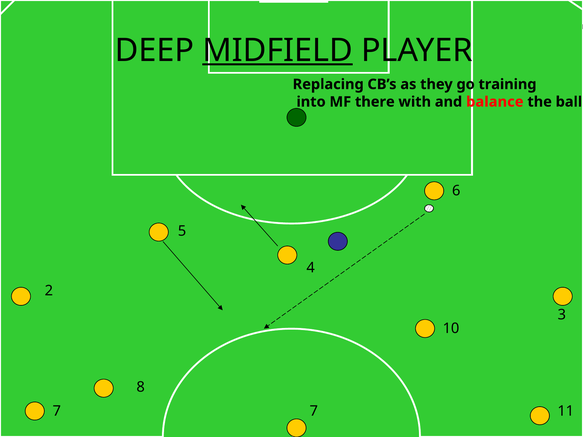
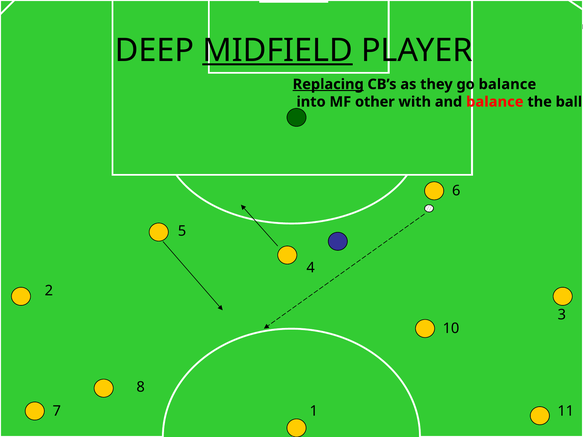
Replacing underline: none -> present
go training: training -> balance
there: there -> other
7 7: 7 -> 1
